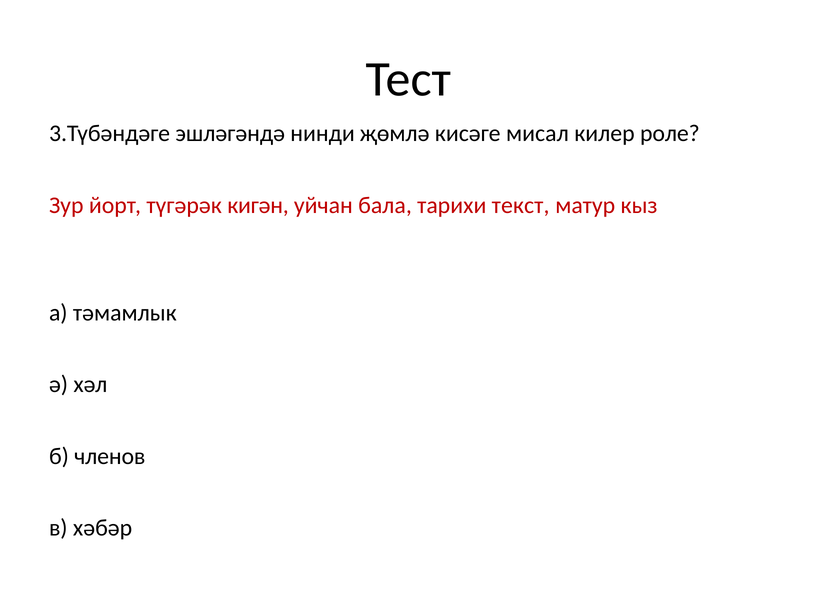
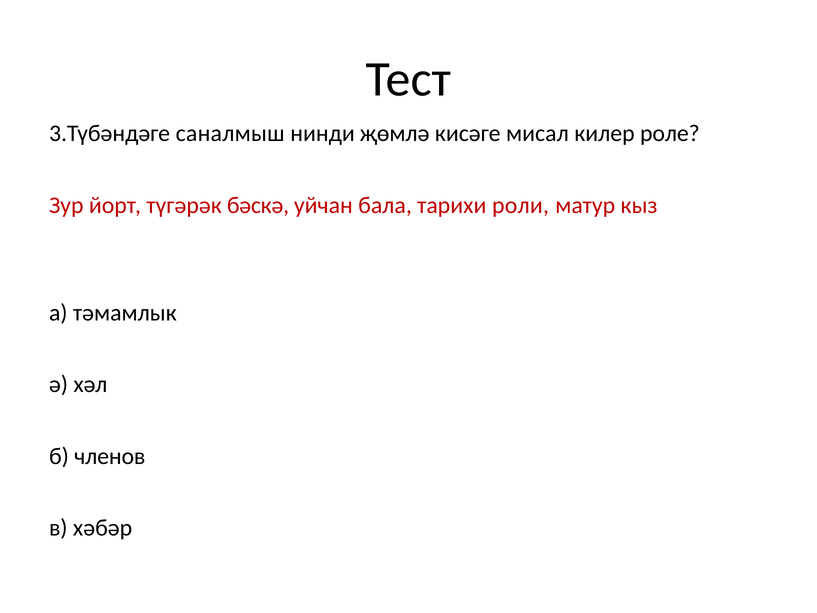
эшләгәндә: эшләгәндә -> саналмыш
кигән: кигән -> бәскә
текст: текст -> роли
